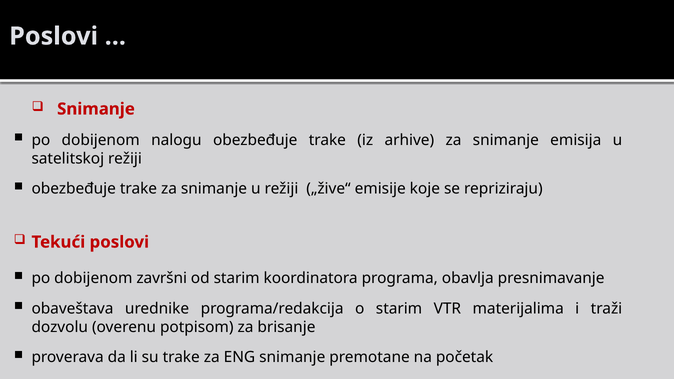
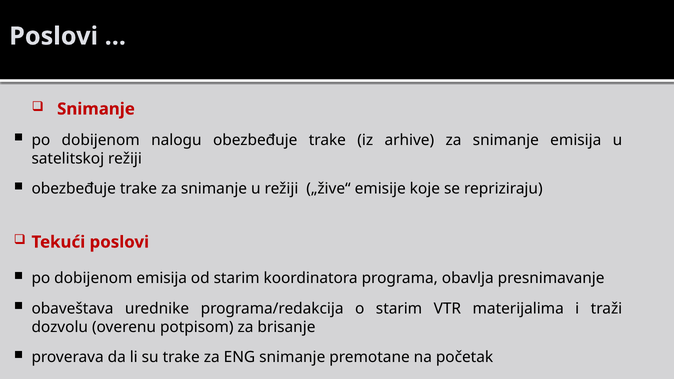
dobijenom završni: završni -> emisija
